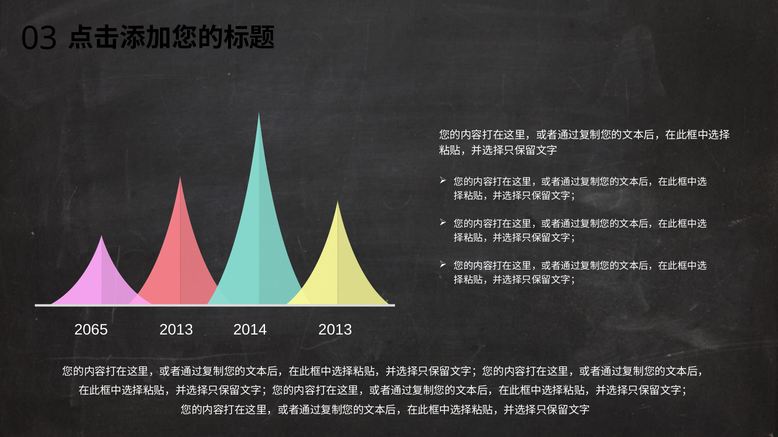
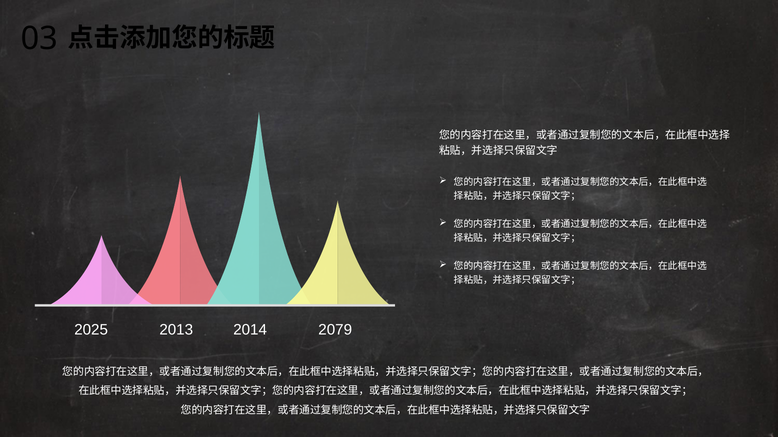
2065: 2065 -> 2025
2014 2013: 2013 -> 2079
